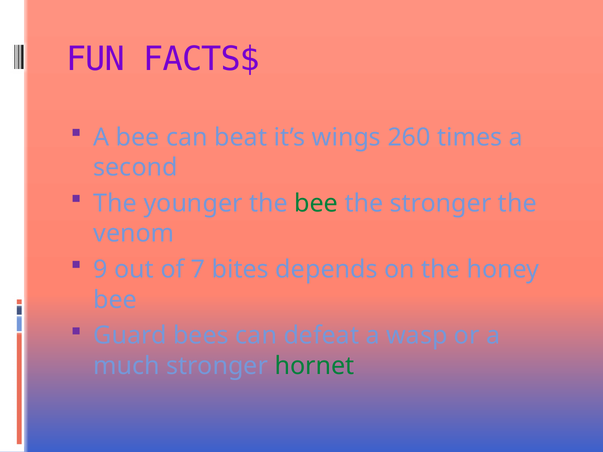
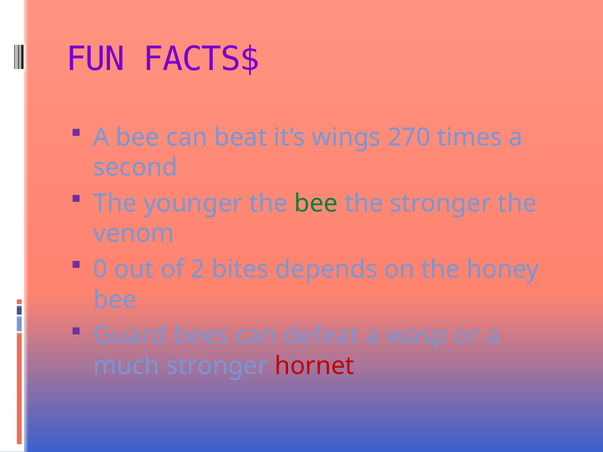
260: 260 -> 270
9: 9 -> 0
7: 7 -> 2
hornet colour: green -> red
